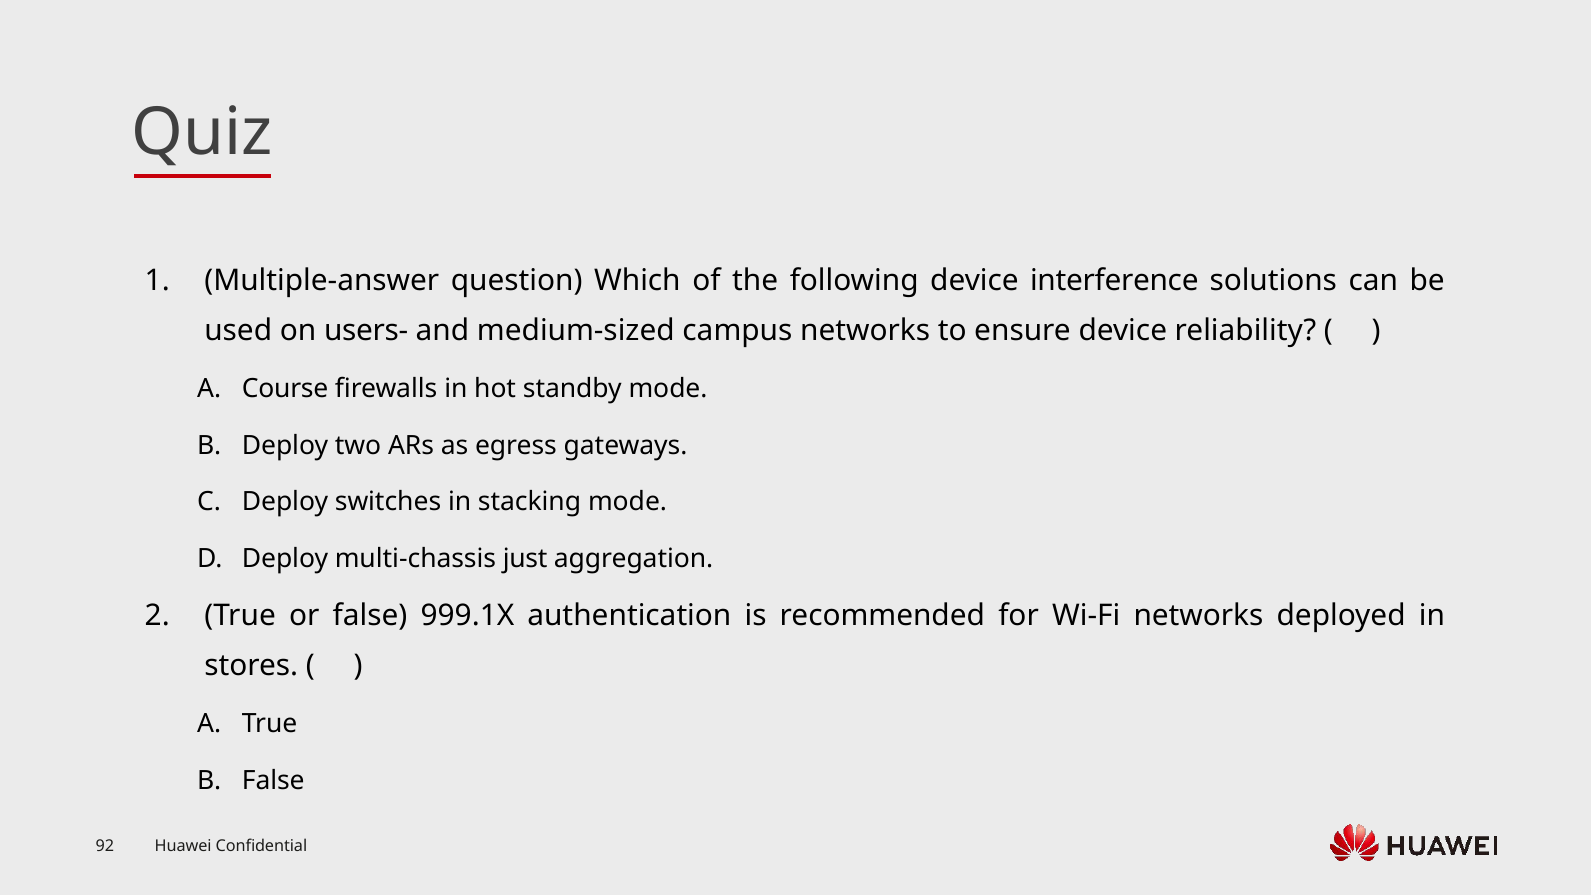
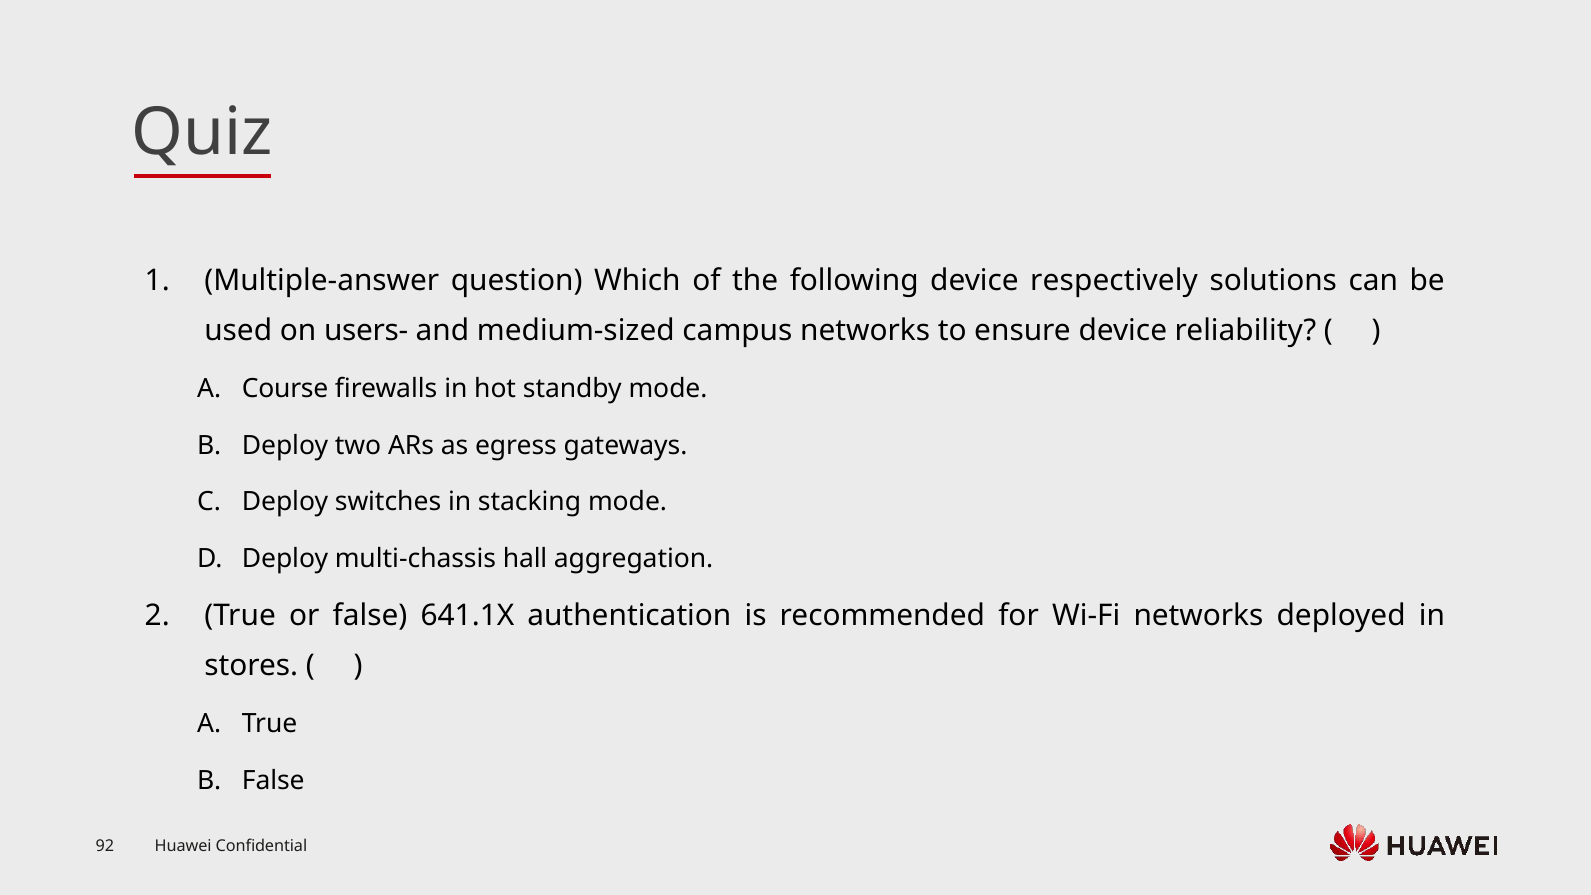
interference: interference -> respectively
just: just -> hall
999.1X: 999.1X -> 641.1X
